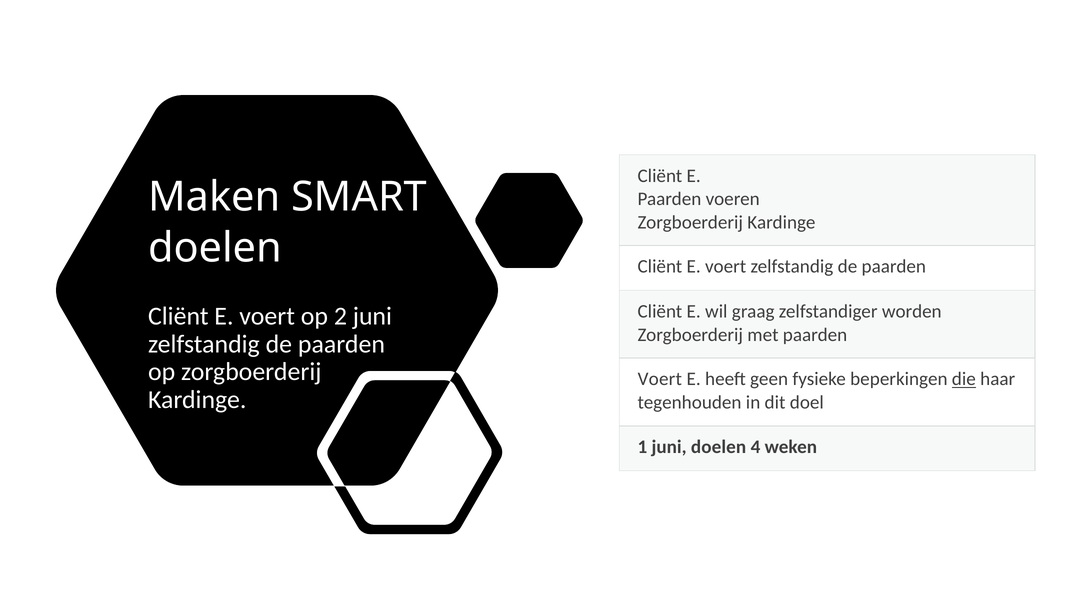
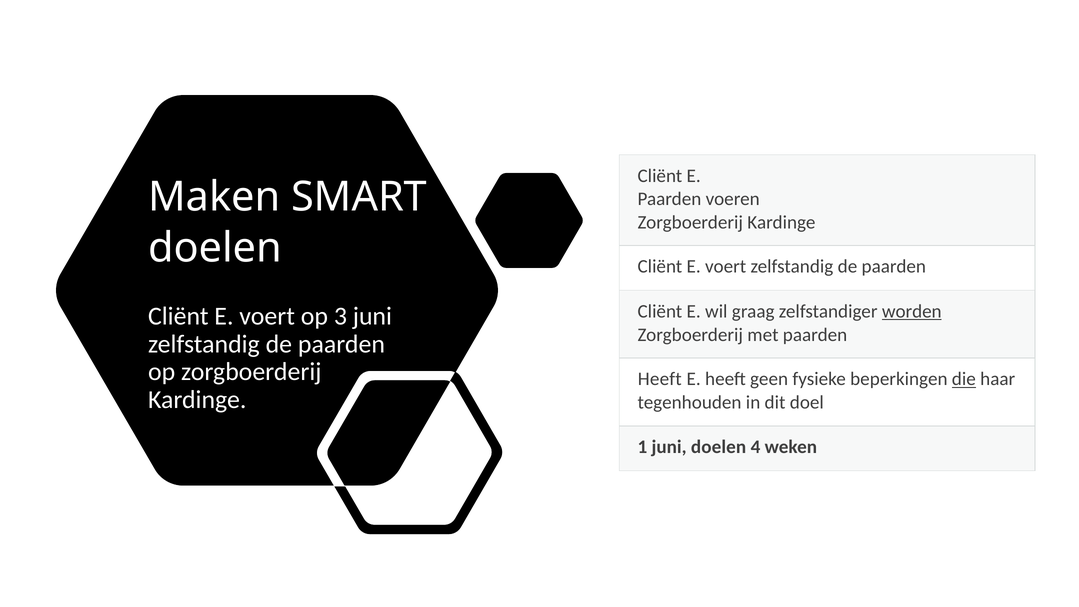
worden underline: none -> present
2: 2 -> 3
Voert at (660, 379): Voert -> Heeft
